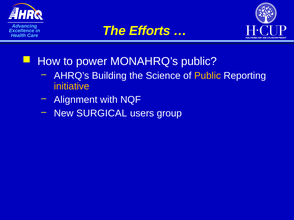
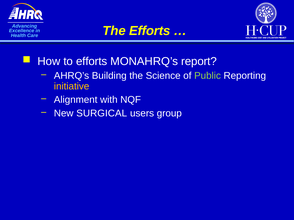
to power: power -> efforts
MONAHRQ’s public: public -> report
Public at (208, 76) colour: yellow -> light green
